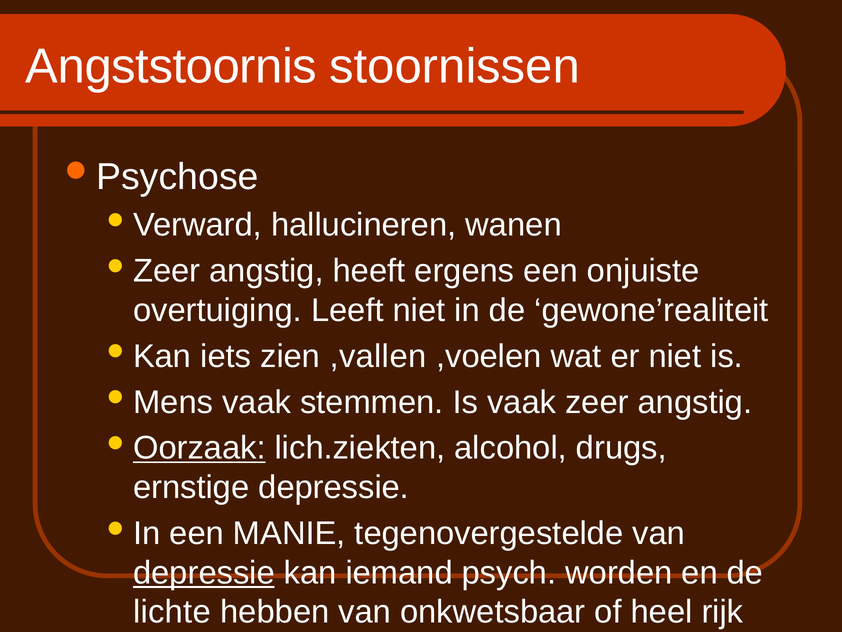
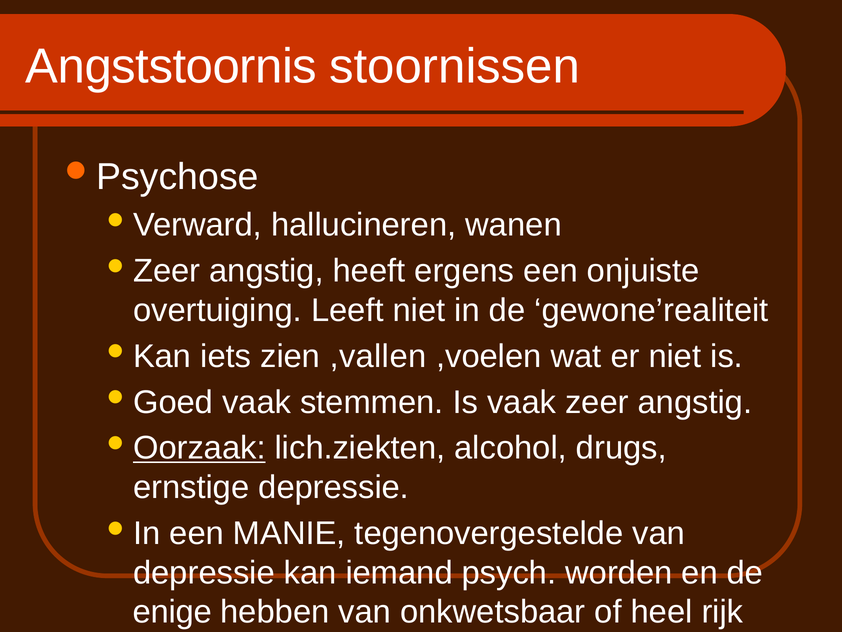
Mens: Mens -> Goed
depressie at (204, 572) underline: present -> none
lichte: lichte -> enige
